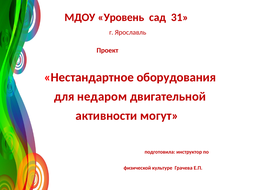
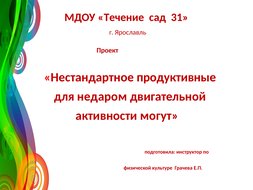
Уровень: Уровень -> Течение
оборудования: оборудования -> продуктивные
